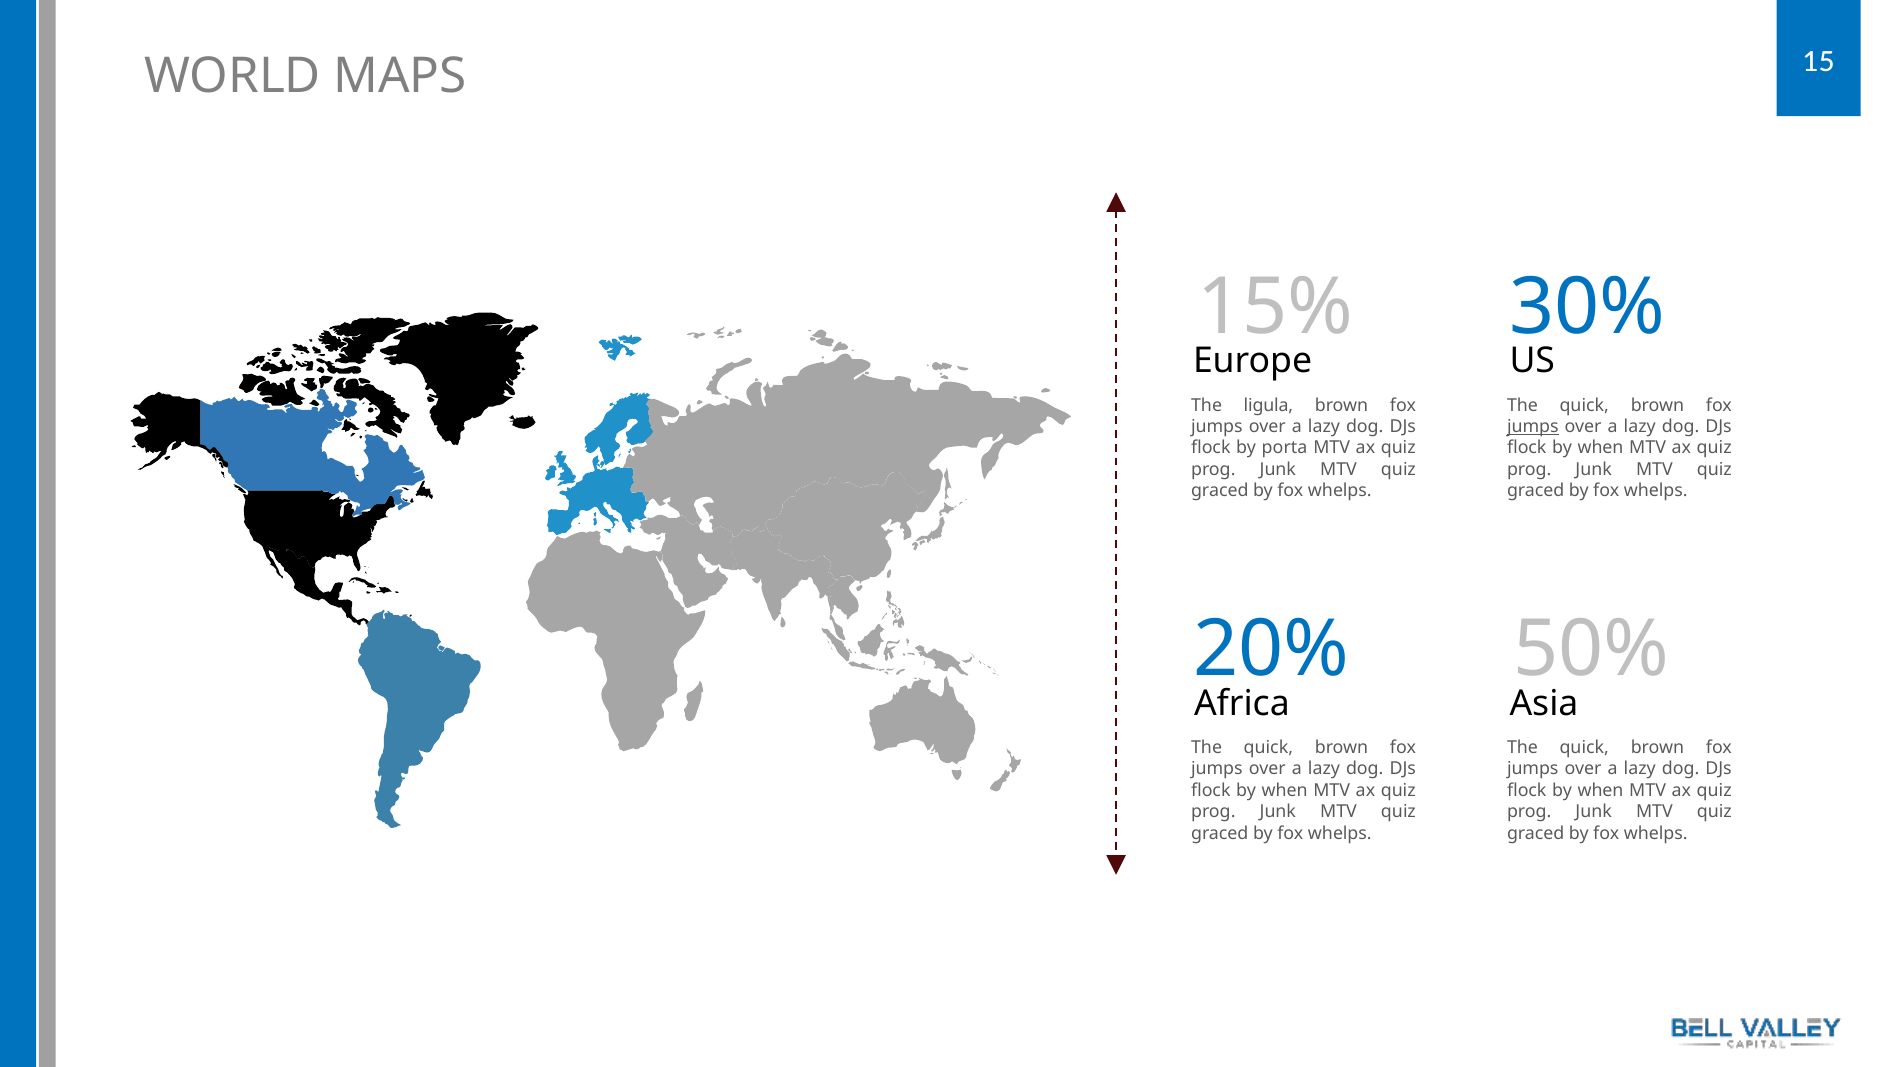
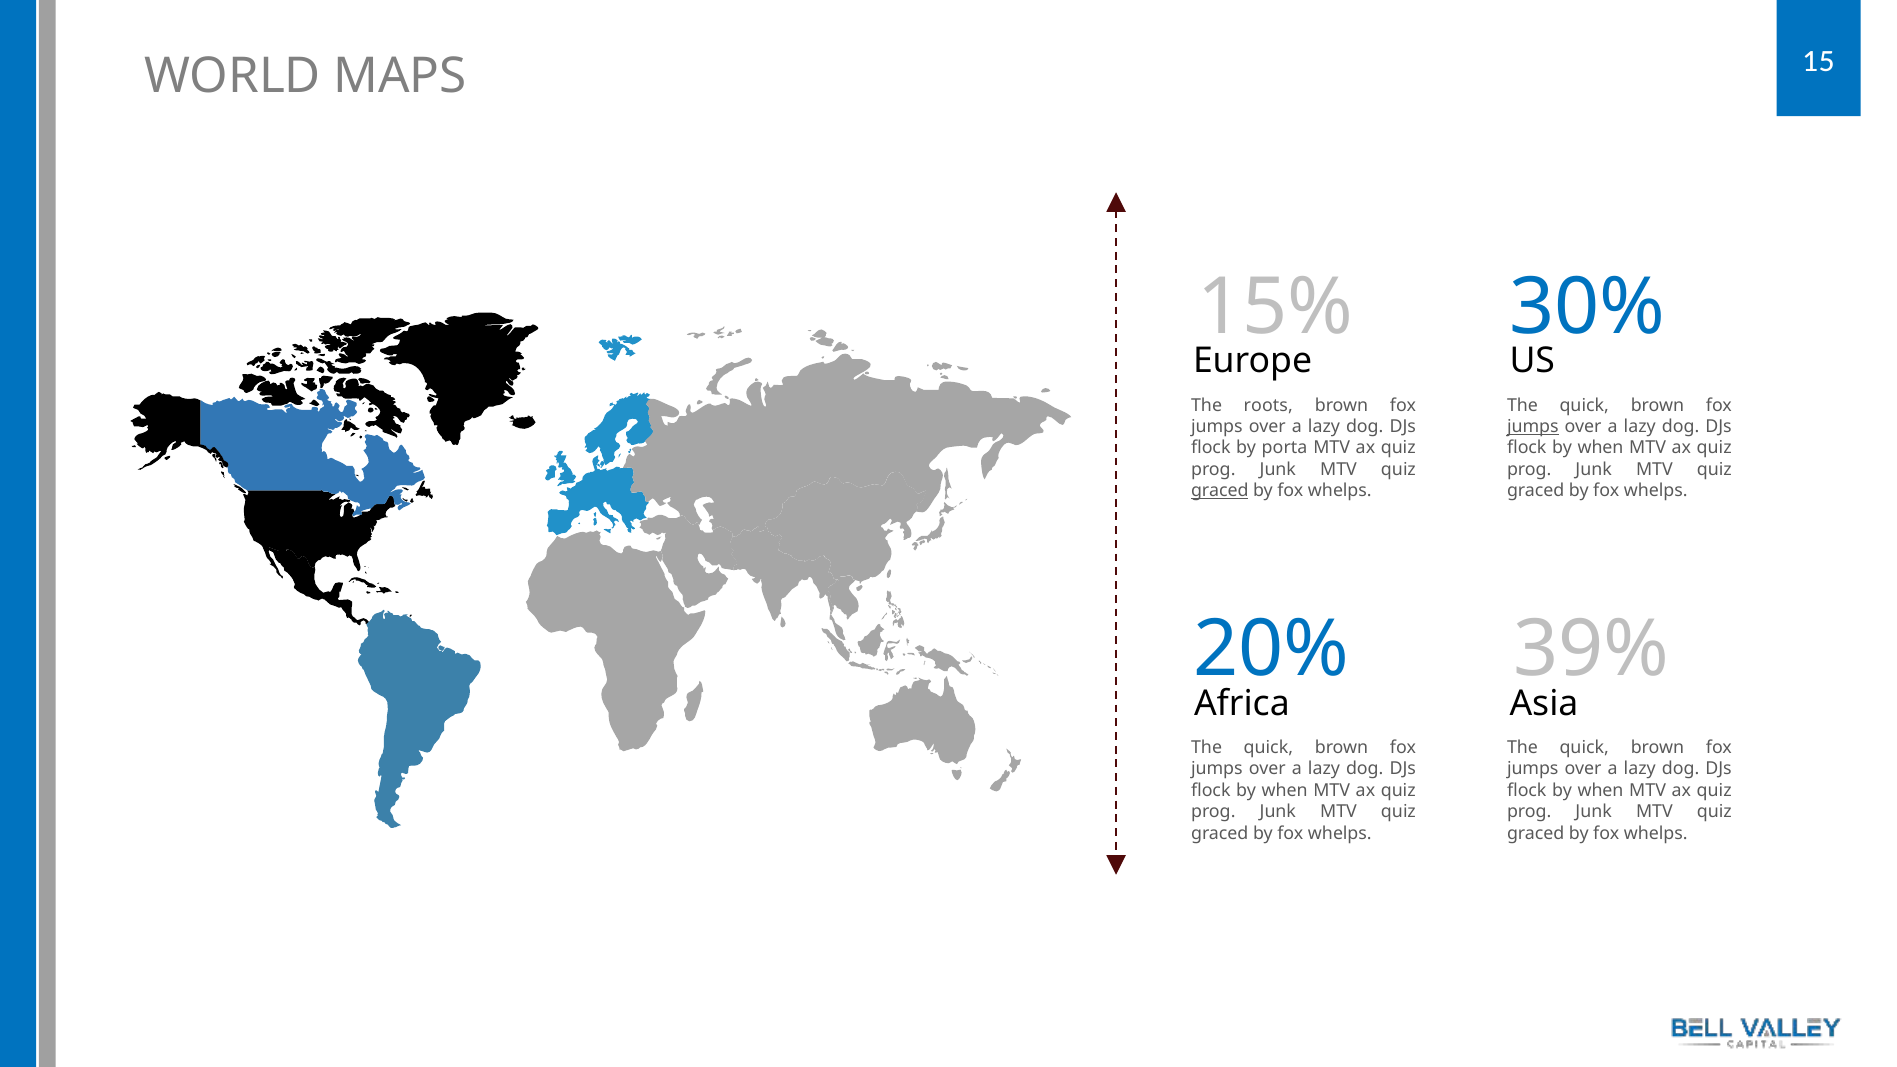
ligula: ligula -> roots
graced at (1220, 491) underline: none -> present
50%: 50% -> 39%
